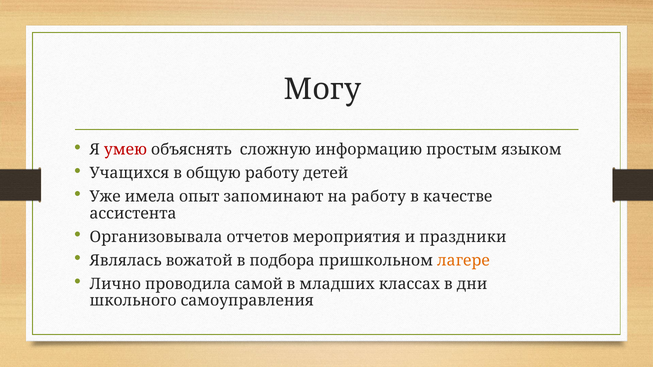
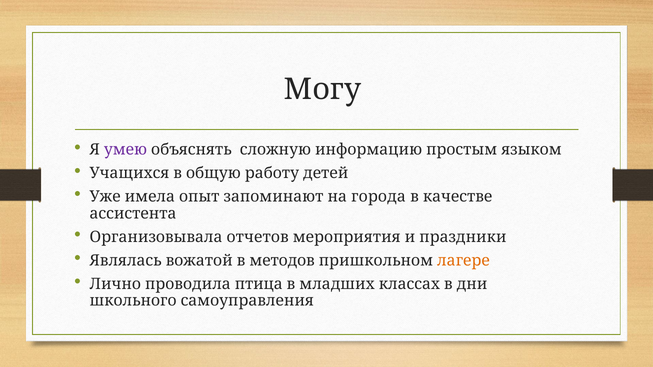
умею colour: red -> purple
на работу: работу -> города
подбора: подбора -> методов
самой: самой -> птица
